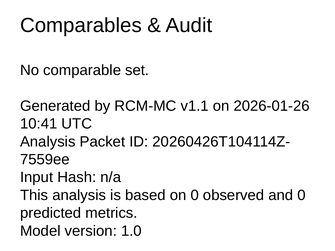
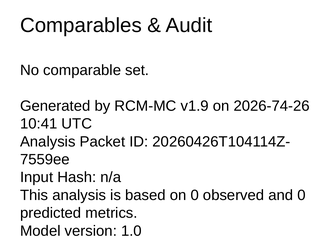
v1.1: v1.1 -> v1.9
2026-01-26: 2026-01-26 -> 2026-74-26
